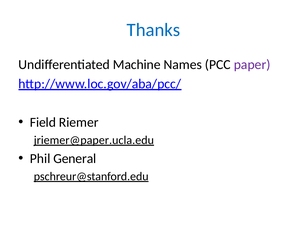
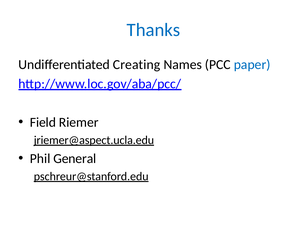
Machine: Machine -> Creating
paper colour: purple -> blue
jriemer@paper.ucla.edu: jriemer@paper.ucla.edu -> jriemer@aspect.ucla.edu
